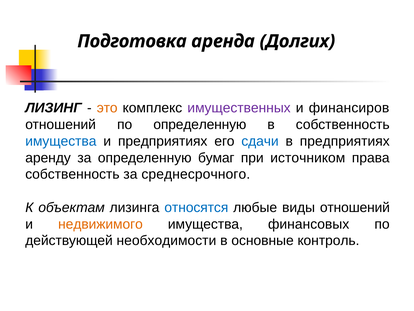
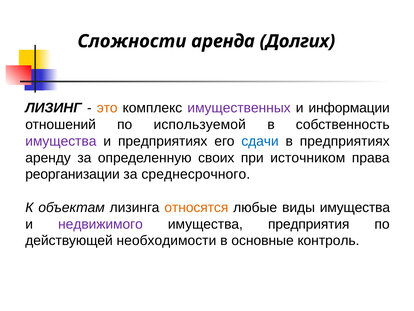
Подготовка: Подготовка -> Сложности
финансиров: финансиров -> информации
по определенную: определенную -> используемой
имущества at (61, 141) colour: blue -> purple
бумаг: бумаг -> своих
собственность at (72, 174): собственность -> реорганизации
относятся colour: blue -> orange
виды отношений: отношений -> имущества
недвижимого colour: orange -> purple
финансовых: финансовых -> предприятия
